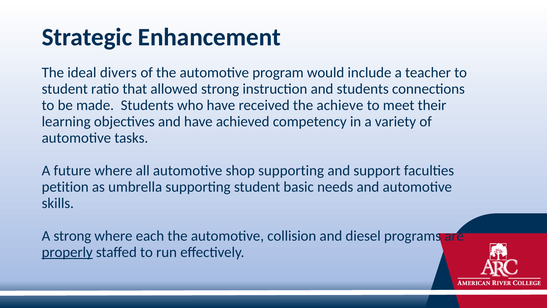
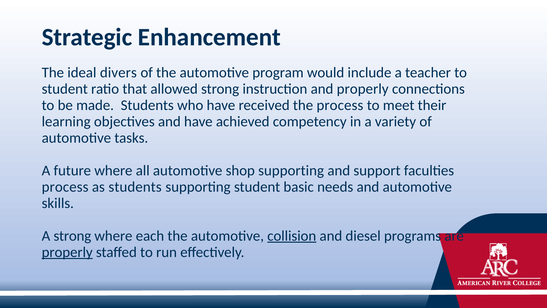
and students: students -> properly
the achieve: achieve -> process
petition at (65, 187): petition -> process
as umbrella: umbrella -> students
collision underline: none -> present
